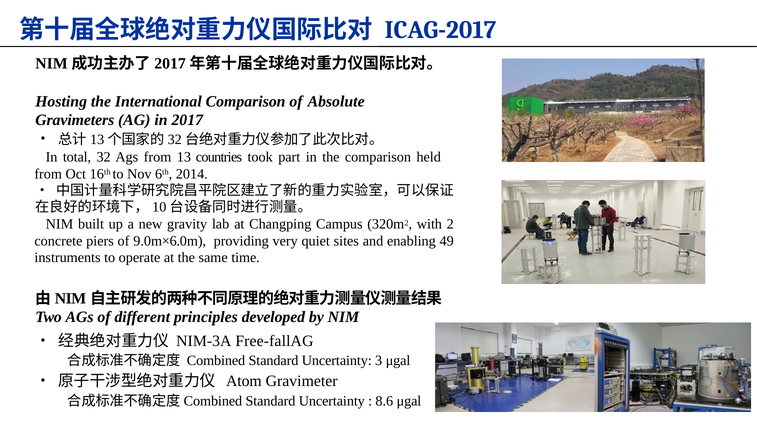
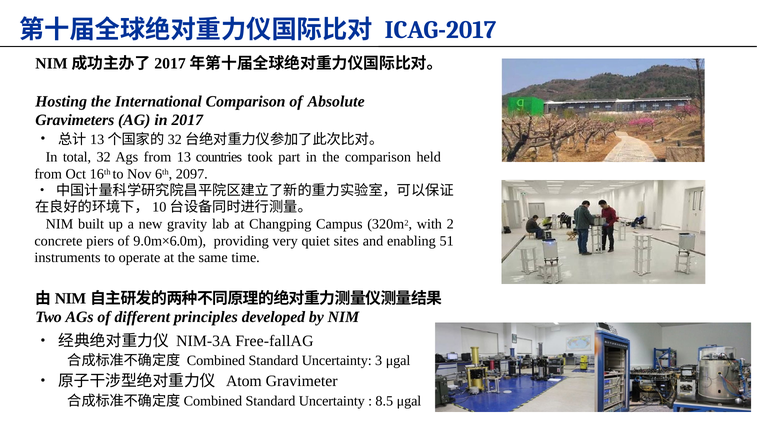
2014: 2014 -> 2097
49: 49 -> 51
8.6: 8.6 -> 8.5
